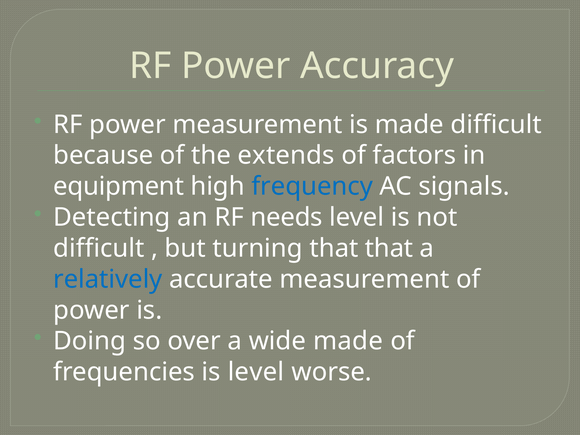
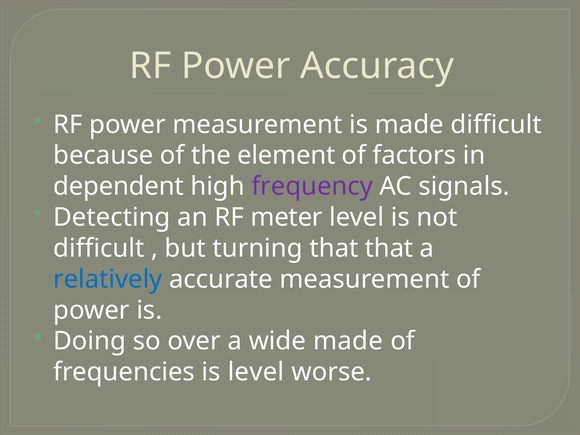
extends: extends -> element
equipment: equipment -> dependent
frequency colour: blue -> purple
needs: needs -> meter
